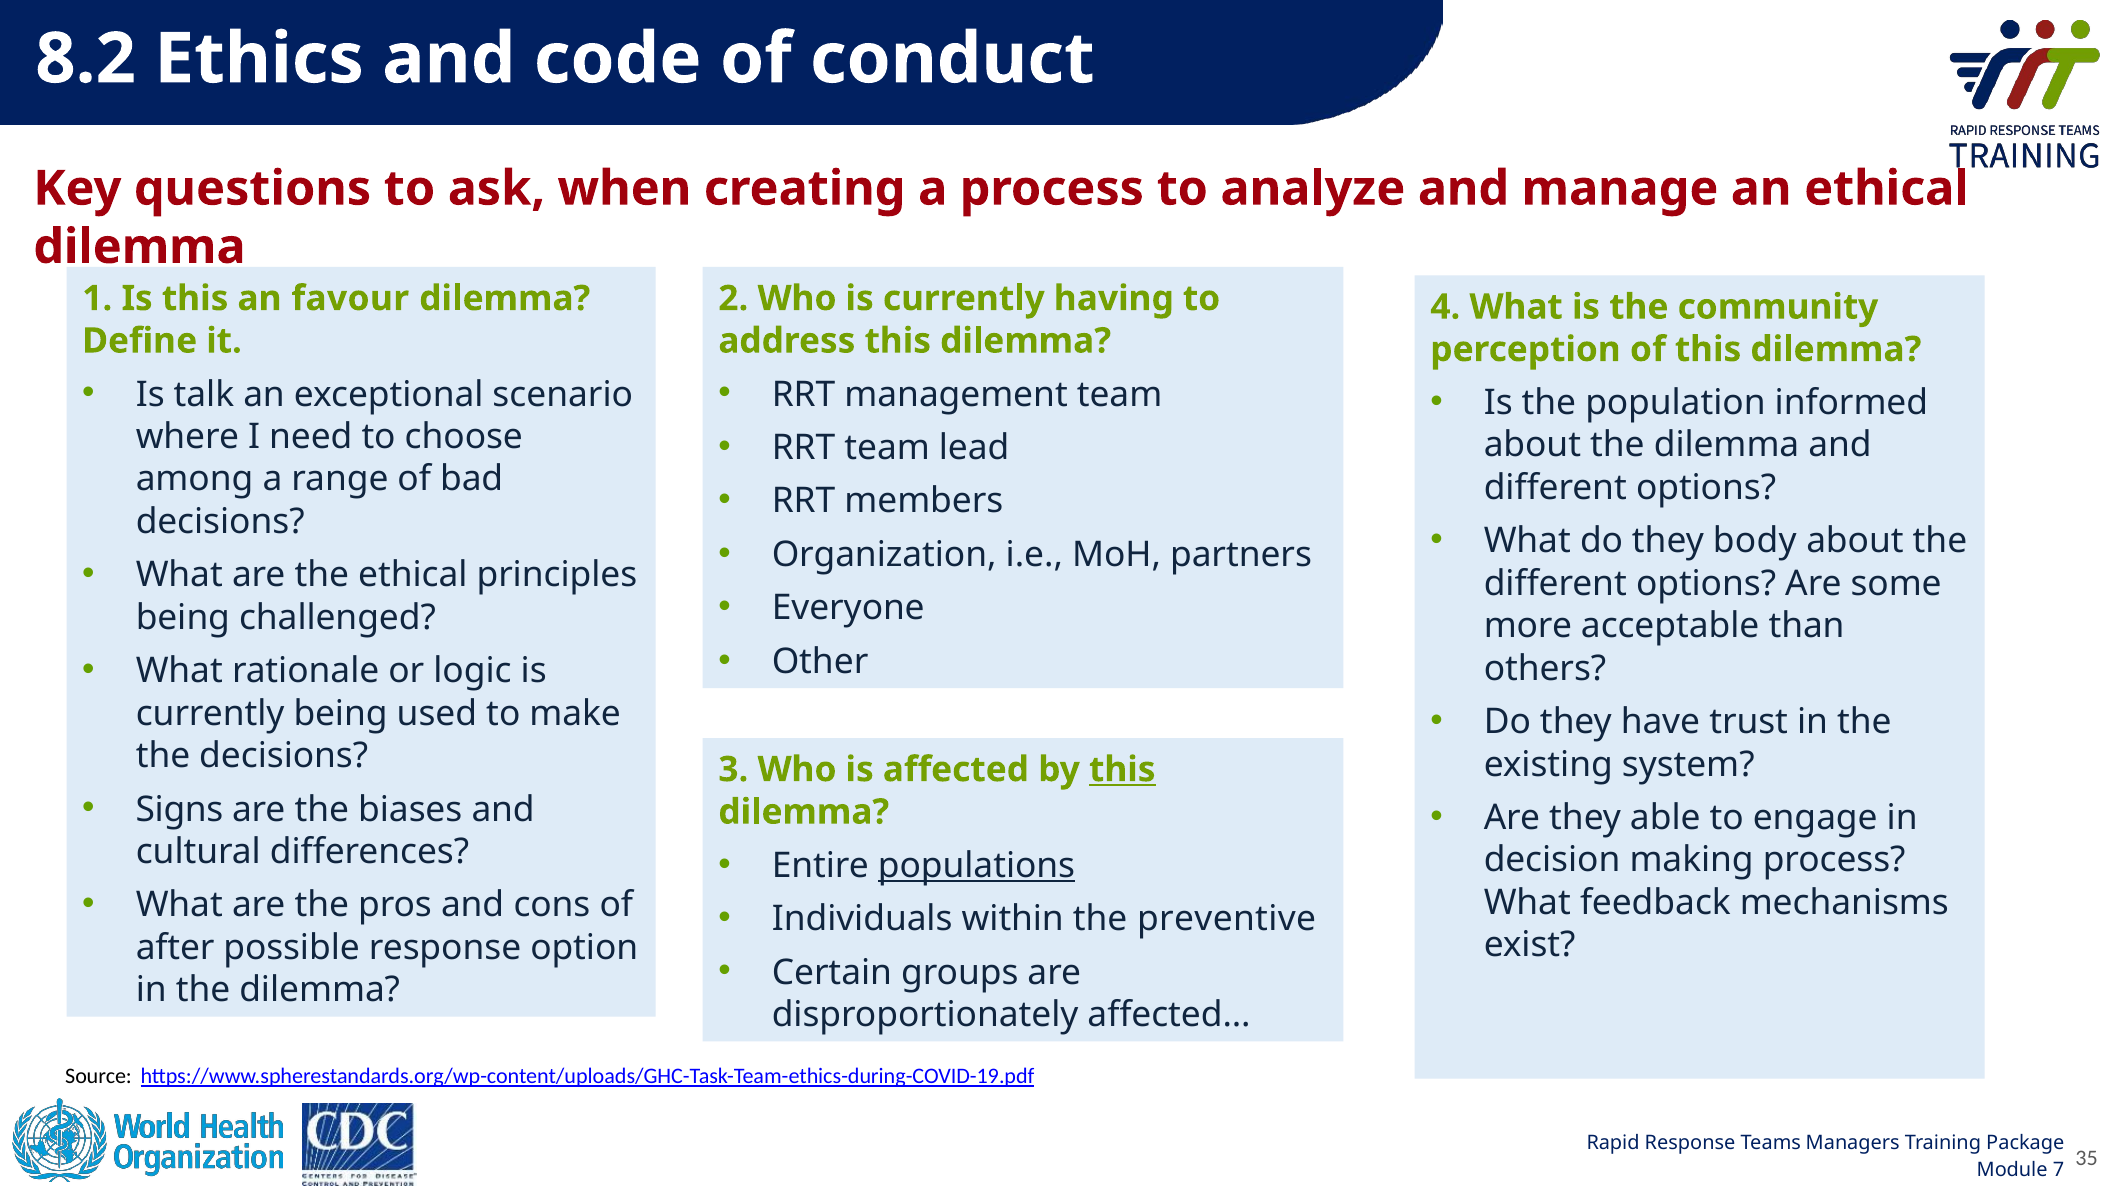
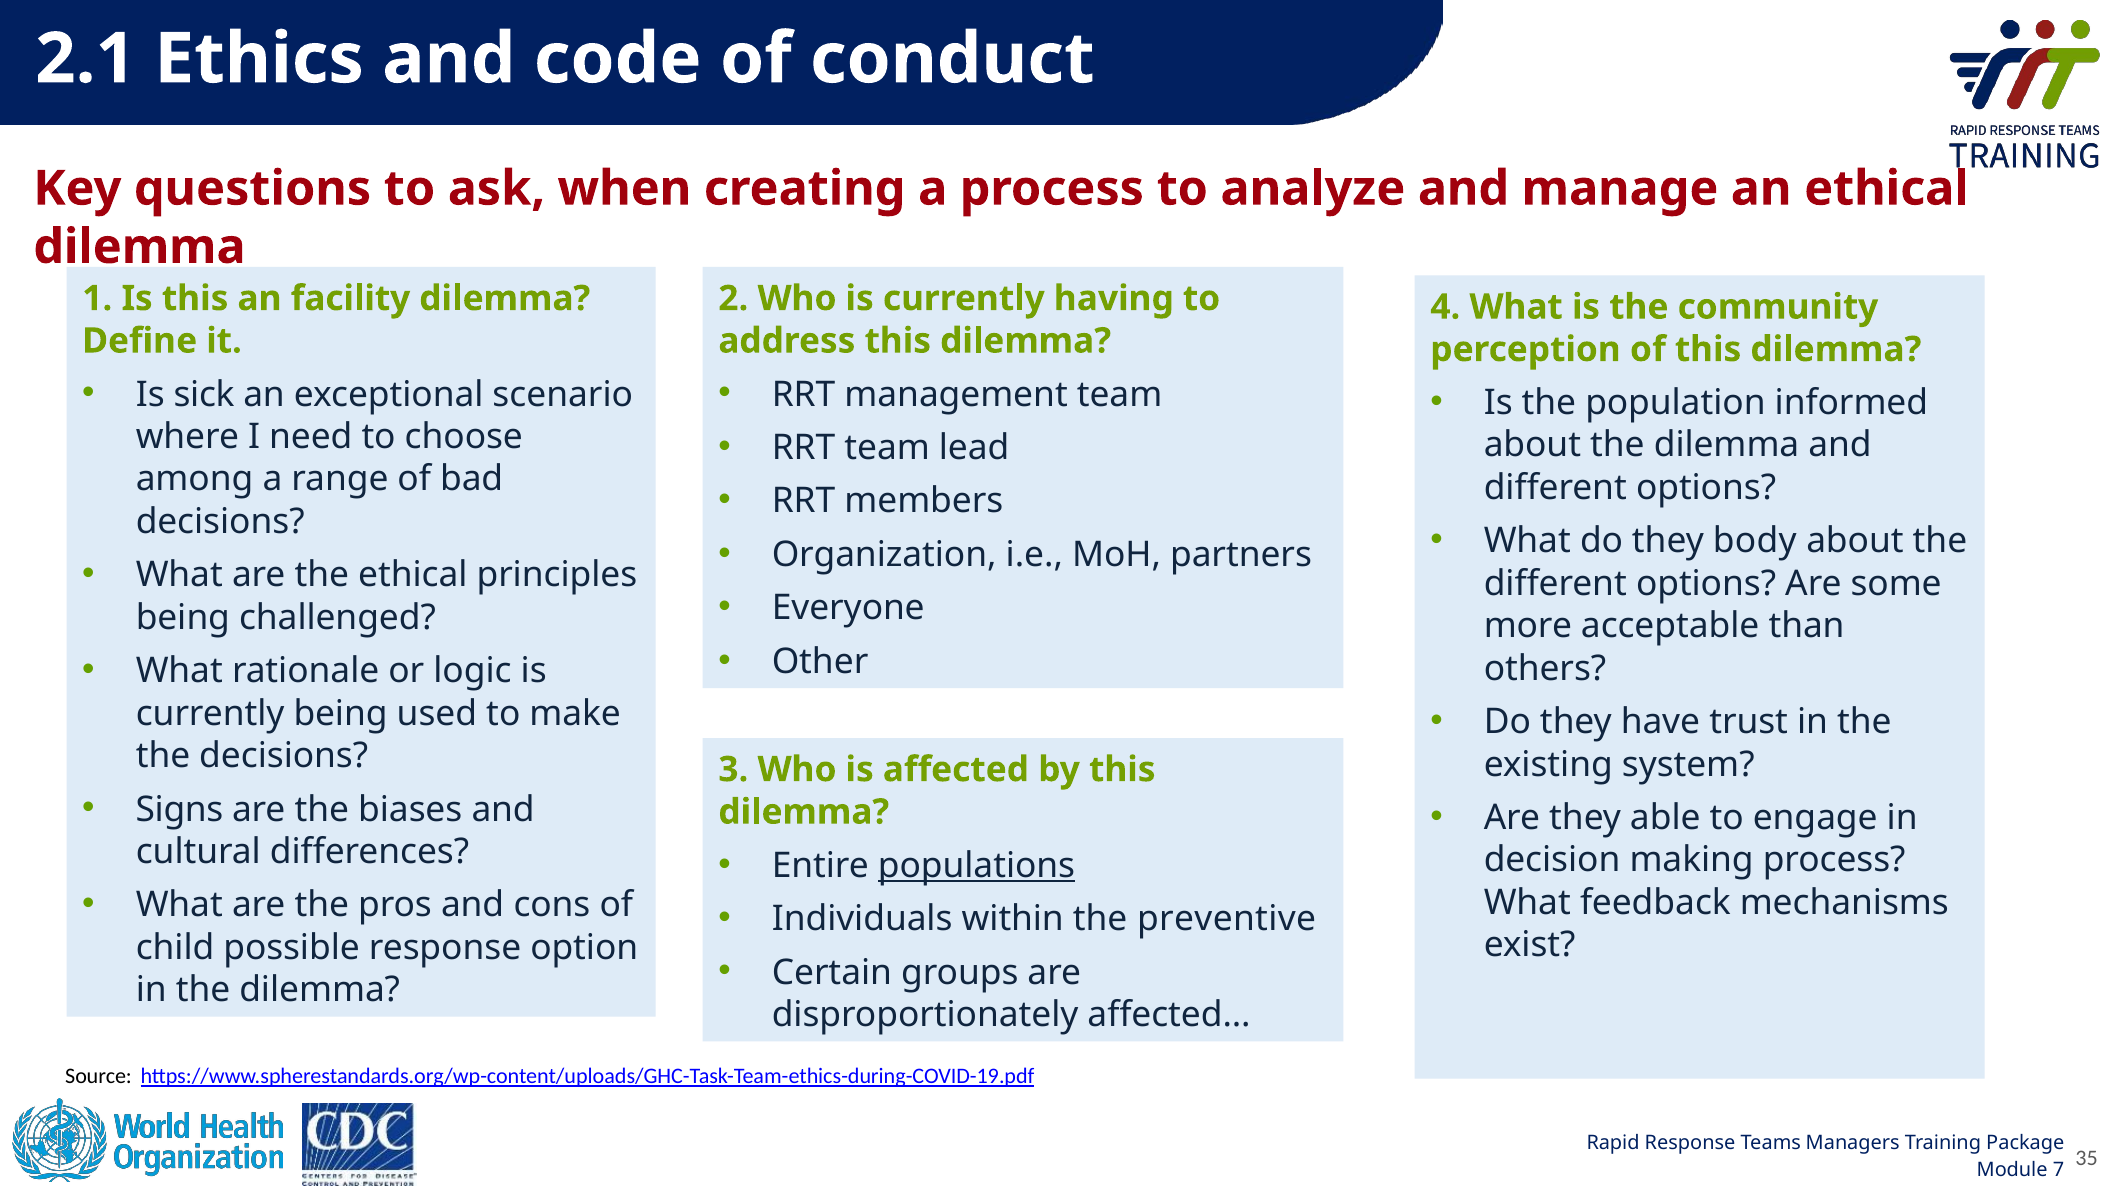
8.2: 8.2 -> 2.1
favour: favour -> facility
talk: talk -> sick
this at (1122, 770) underline: present -> none
after: after -> child
